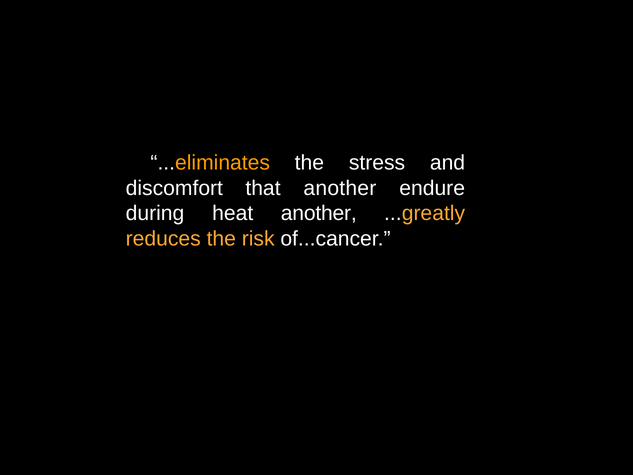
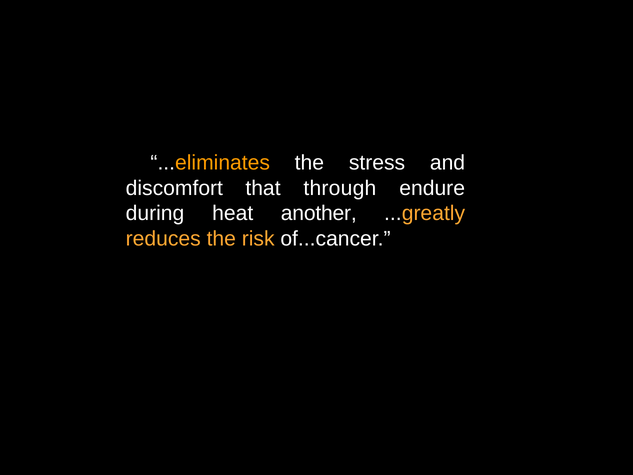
that another: another -> through
